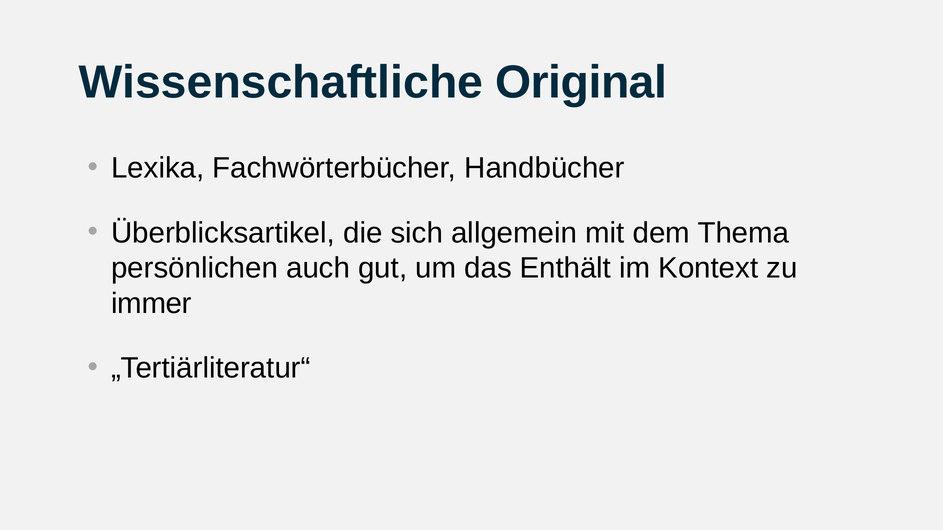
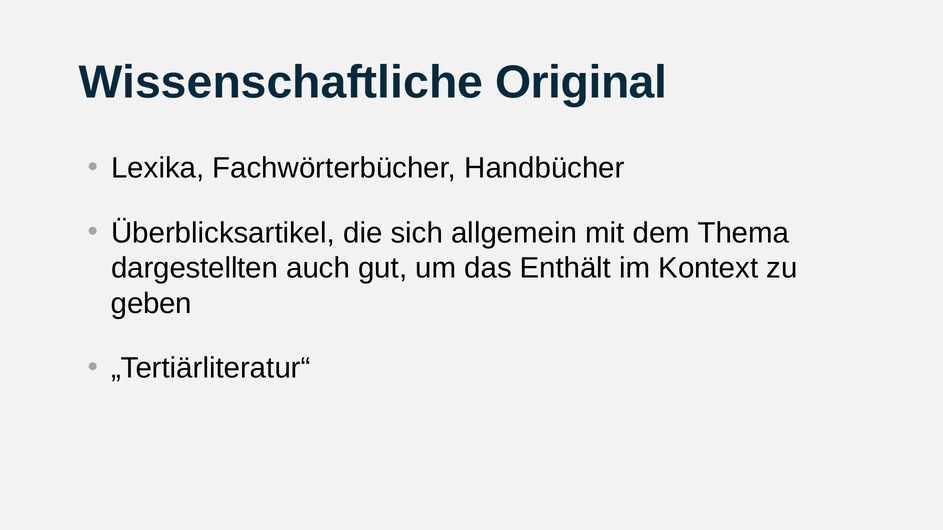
persönlichen: persönlichen -> dargestellten
immer: immer -> geben
